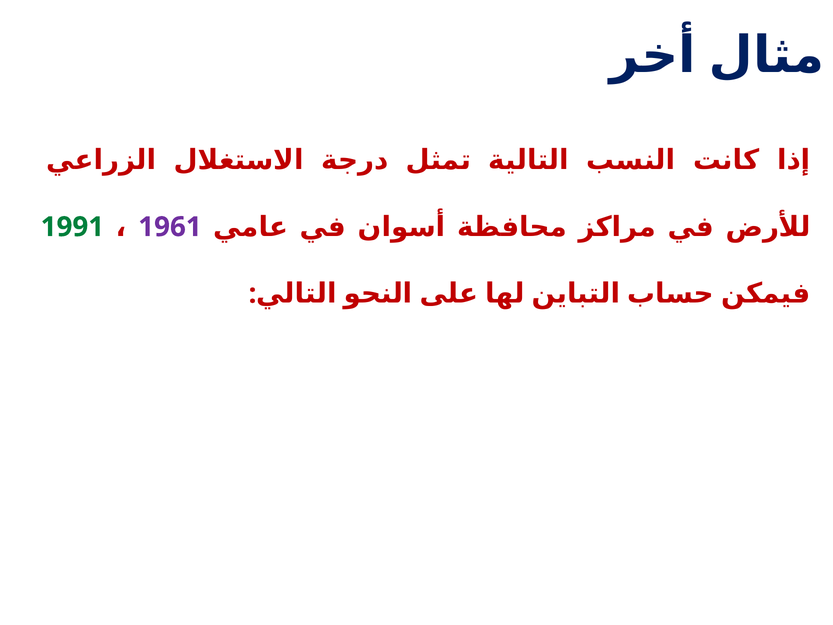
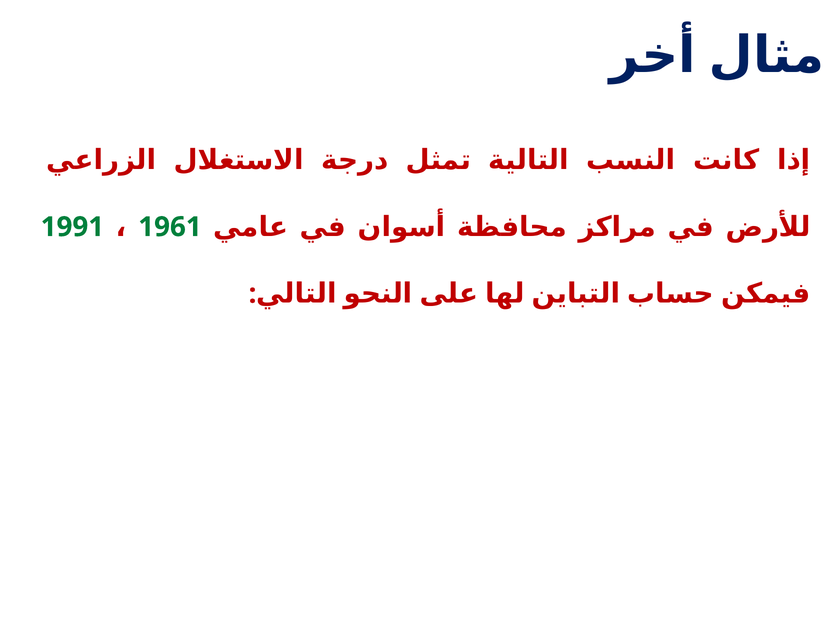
1961 colour: purple -> green
